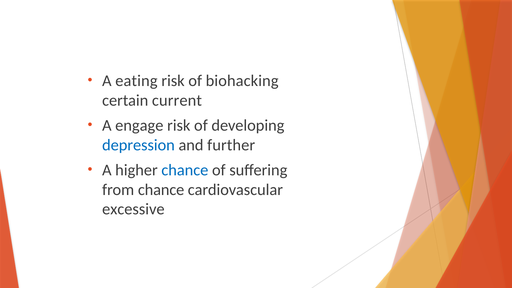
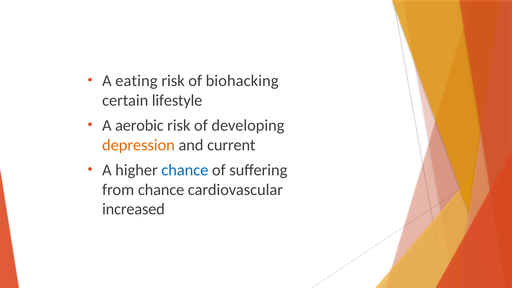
current: current -> lifestyle
engage: engage -> aerobic
depression colour: blue -> orange
further: further -> current
excessive: excessive -> increased
